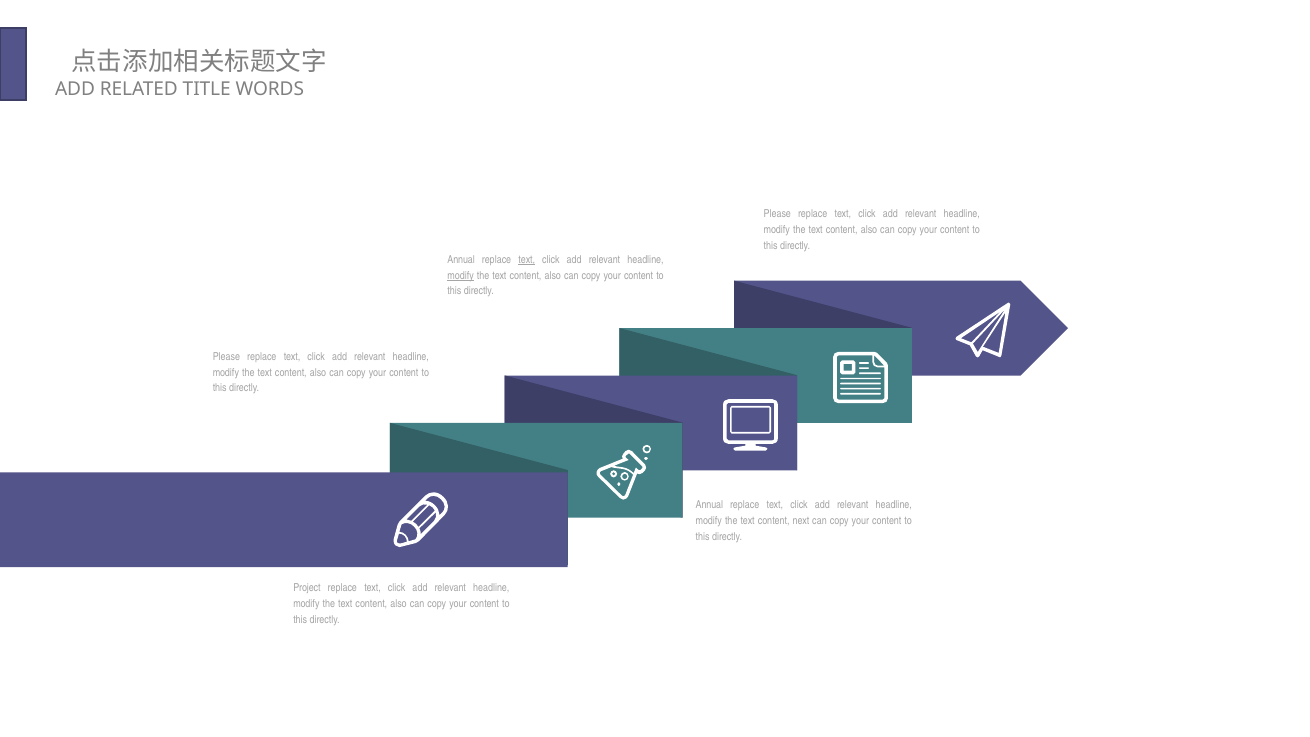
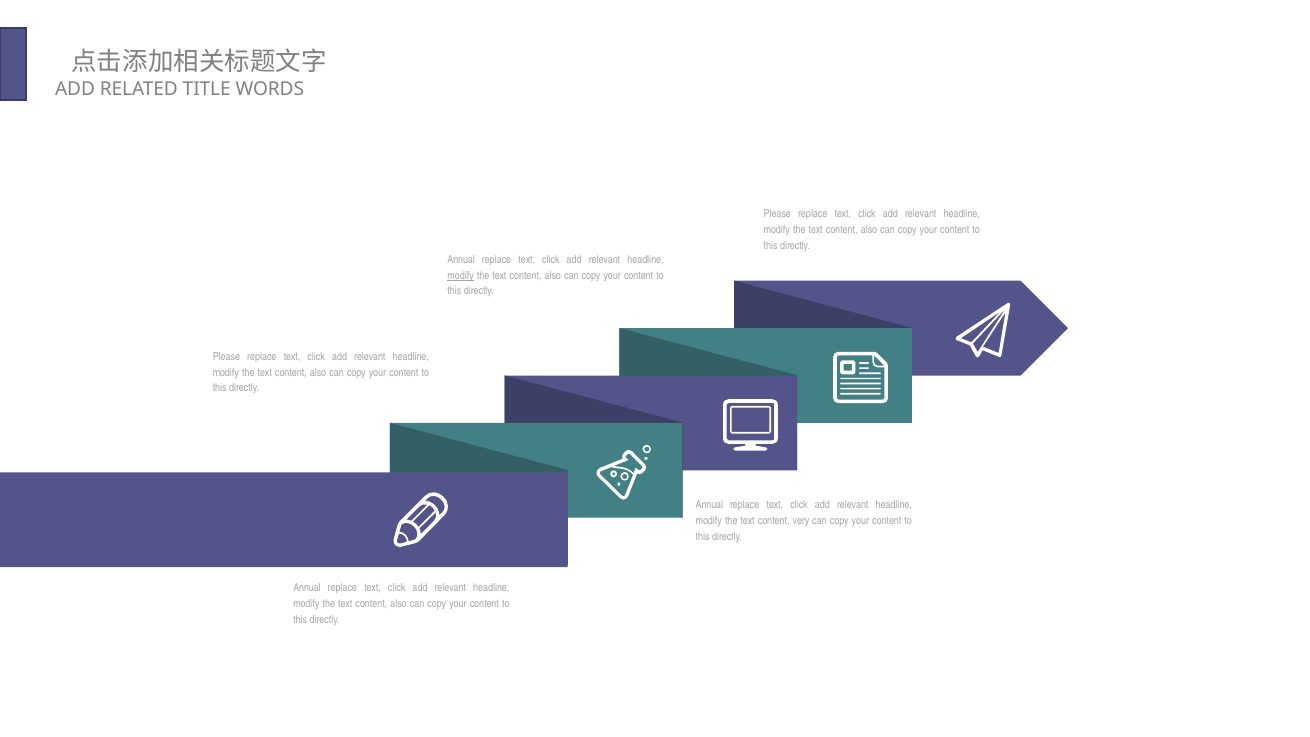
text at (527, 260) underline: present -> none
next: next -> very
Project at (307, 588): Project -> Annual
